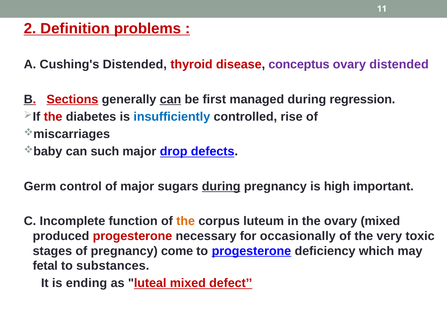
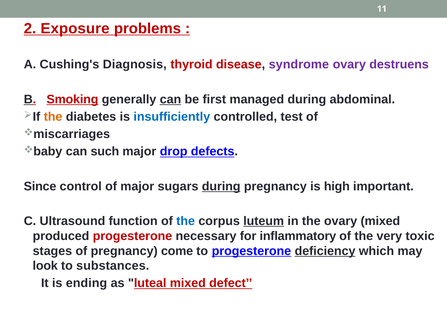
Definition: Definition -> Exposure
Cushing's Distended: Distended -> Diagnosis
conceptus: conceptus -> syndrome
ovary distended: distended -> destruens
Sections: Sections -> Smoking
regression: regression -> abdominal
the at (53, 117) colour: red -> orange
rise: rise -> test
Germ: Germ -> Since
Incomplete: Incomplete -> Ultrasound
the at (186, 221) colour: orange -> blue
luteum underline: none -> present
occasionally: occasionally -> inflammatory
deficiency underline: none -> present
fetal: fetal -> look
